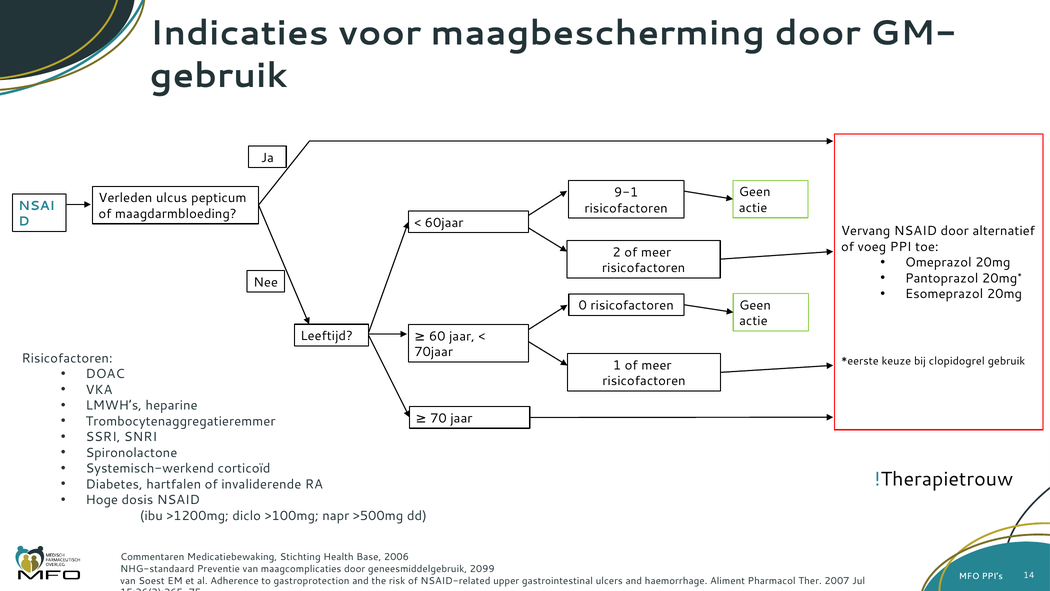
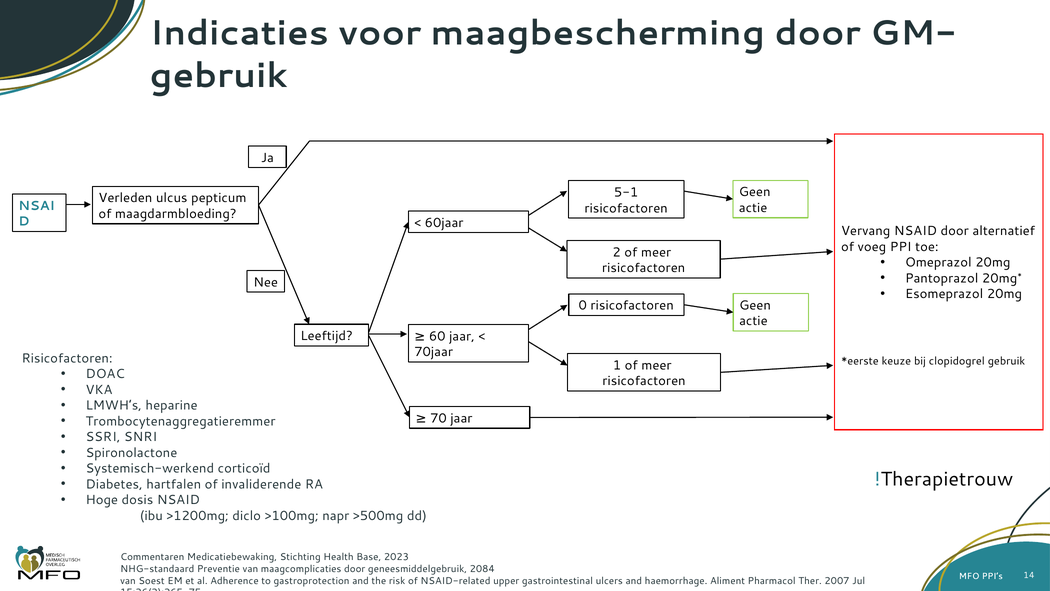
9-1: 9-1 -> 5-1
2006: 2006 -> 2023
2099: 2099 -> 2084
